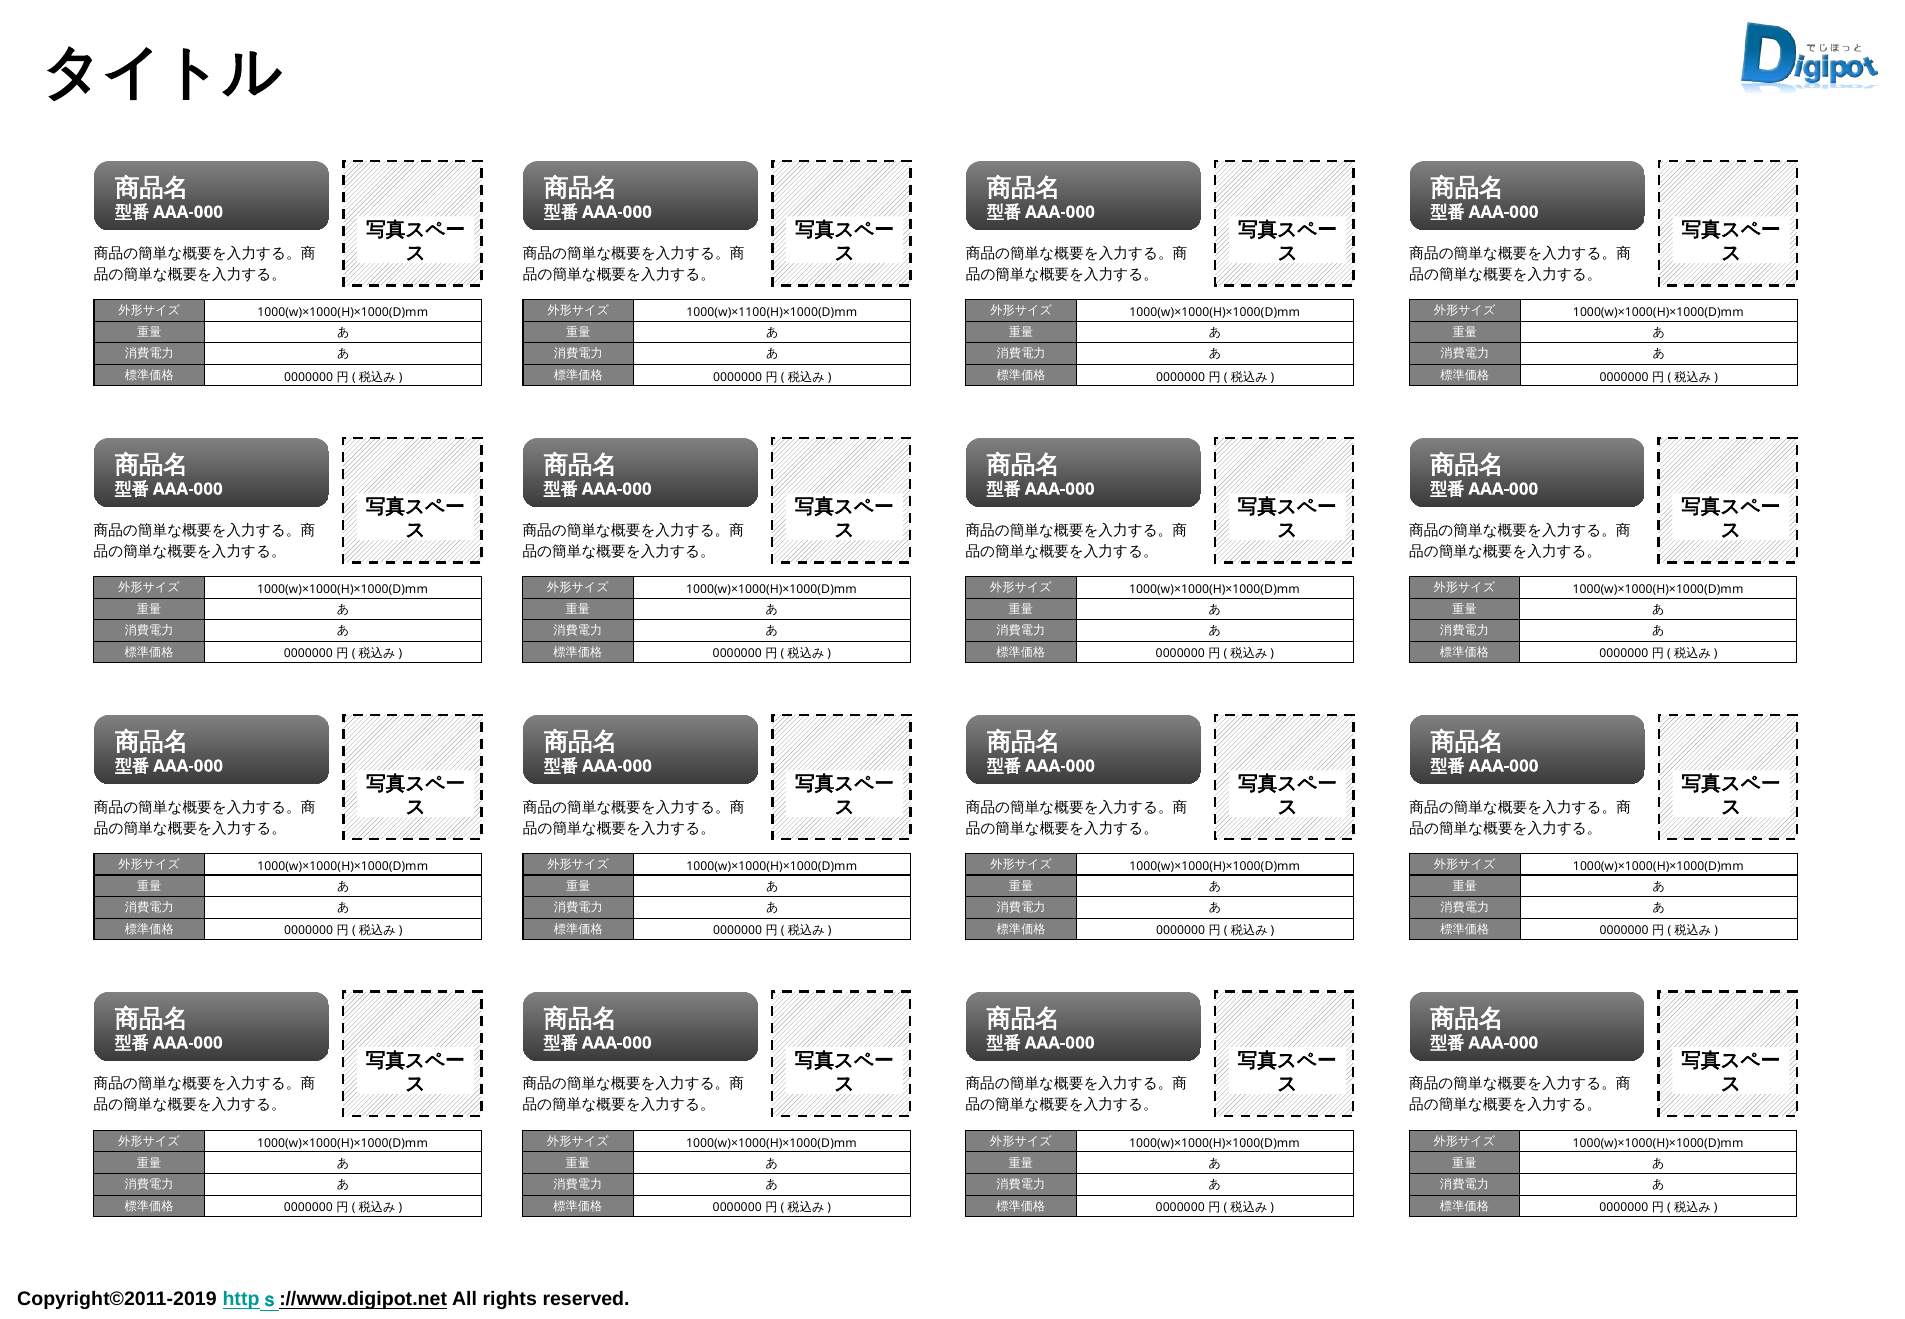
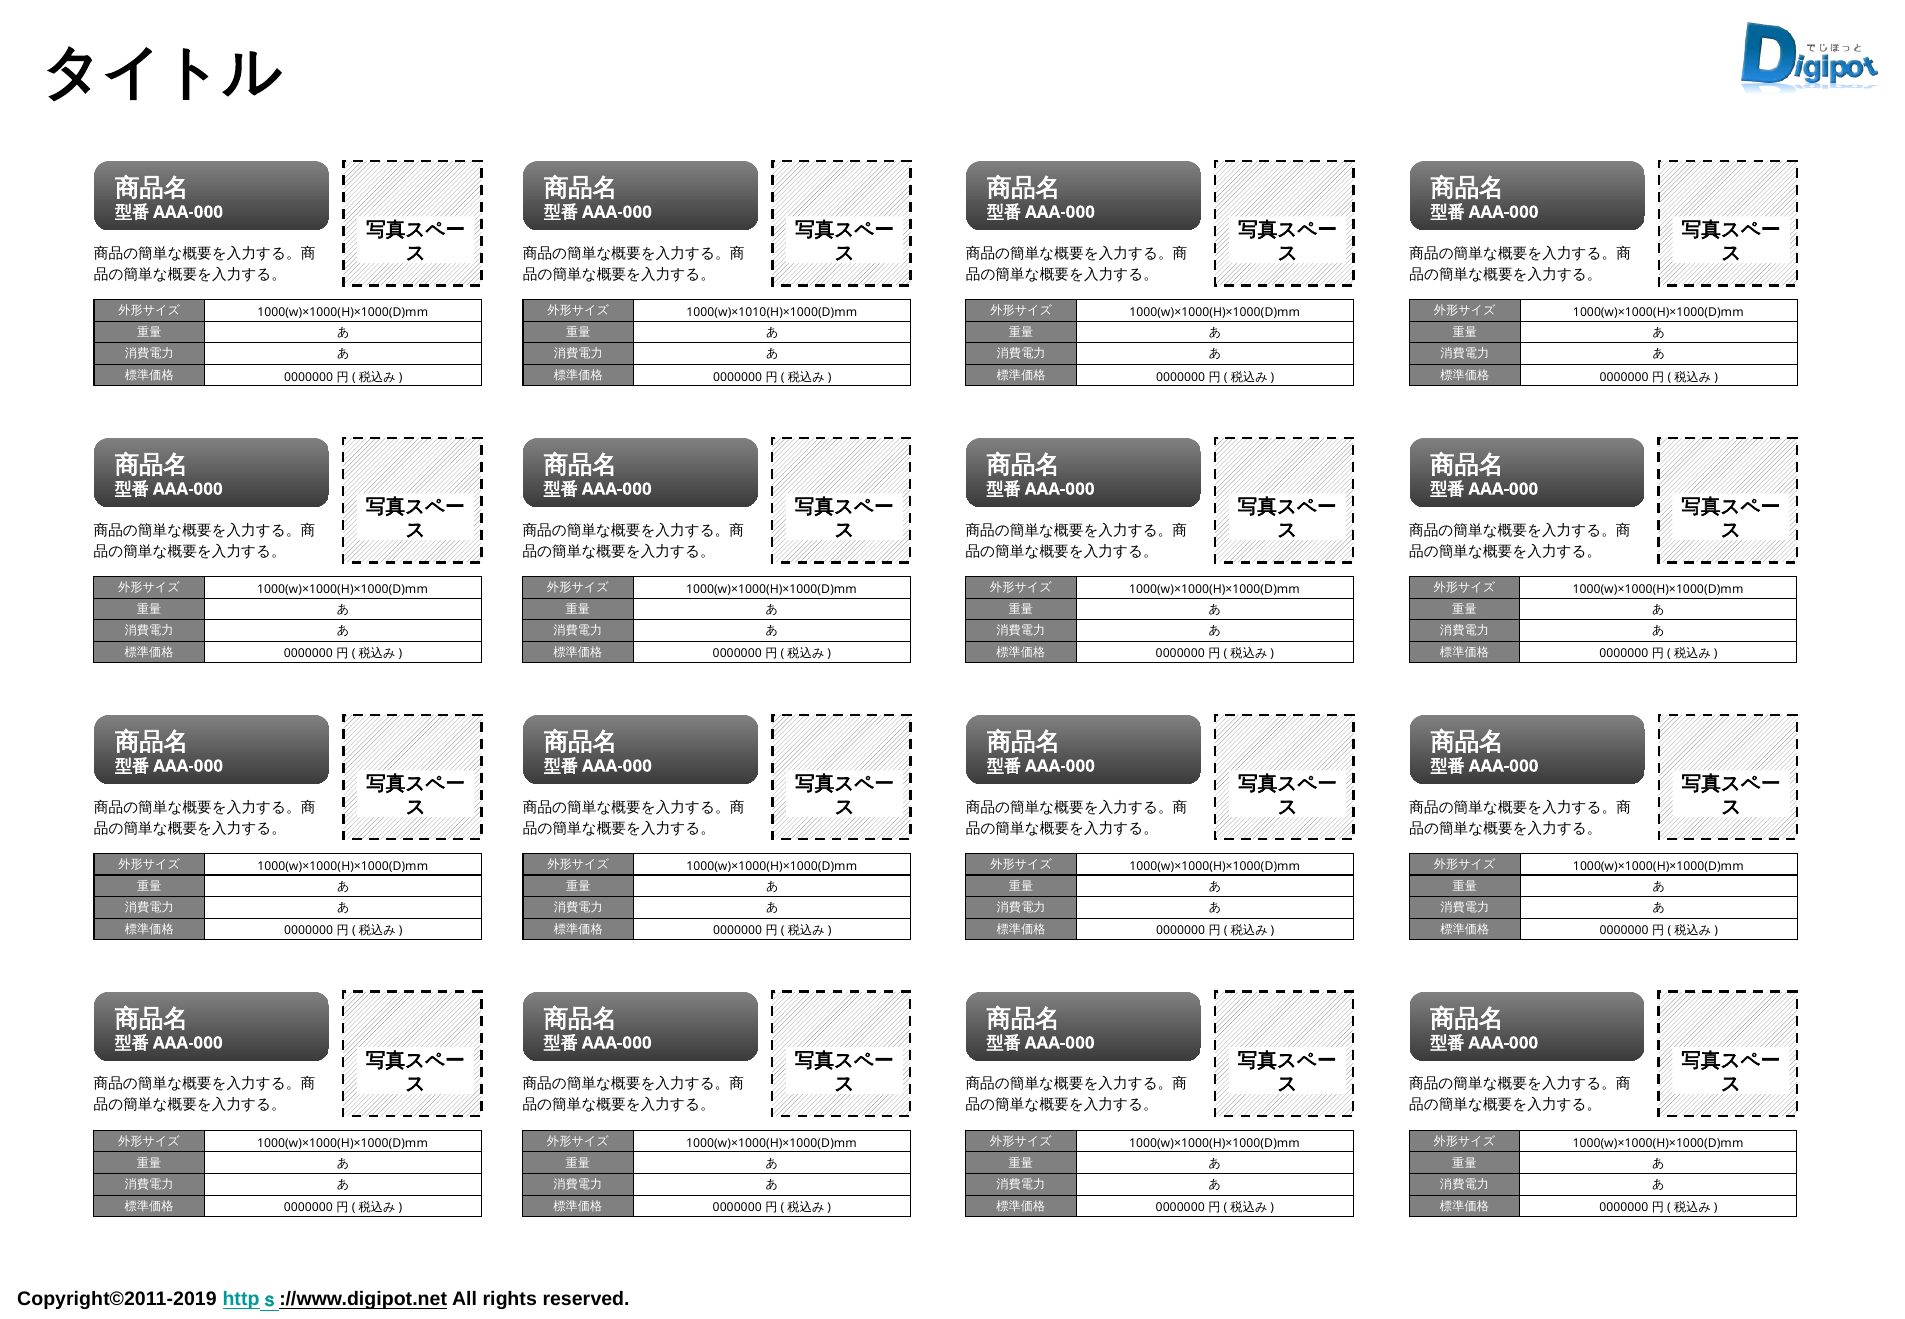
1000(w)×1100(H)×1000(D)mm: 1000(w)×1100(H)×1000(D)mm -> 1000(w)×1010(H)×1000(D)mm
